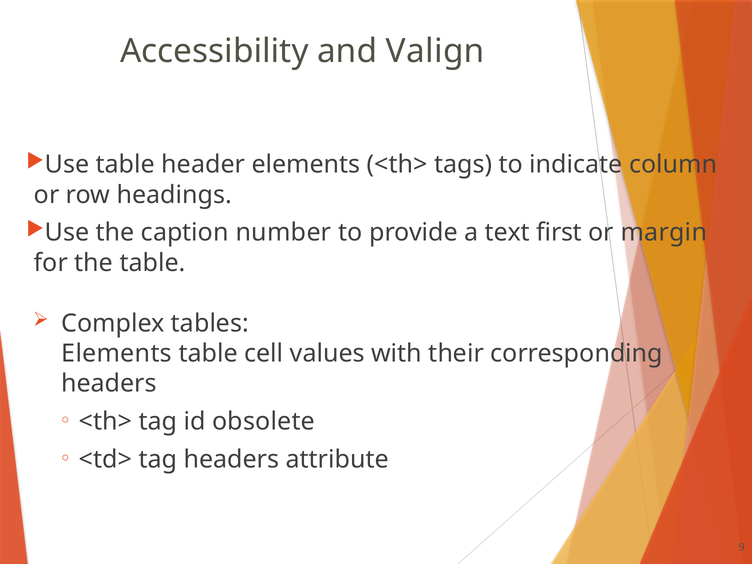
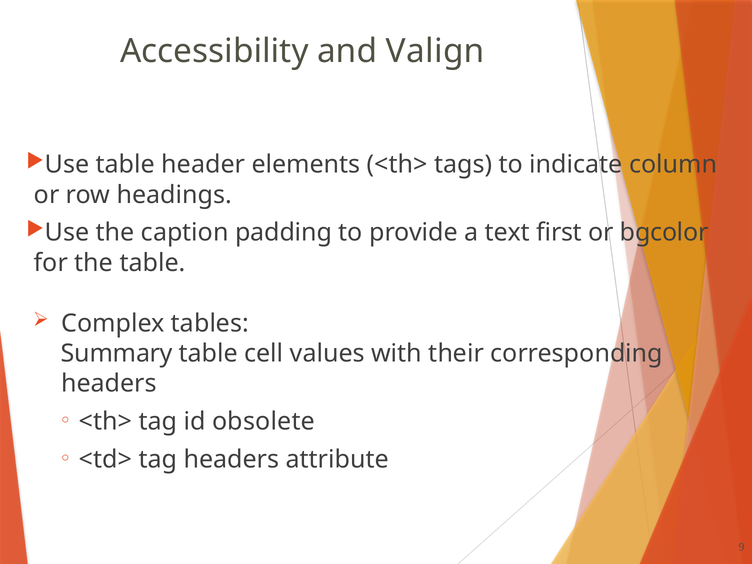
number: number -> padding
margin: margin -> bgcolor
Elements at (117, 353): Elements -> Summary
